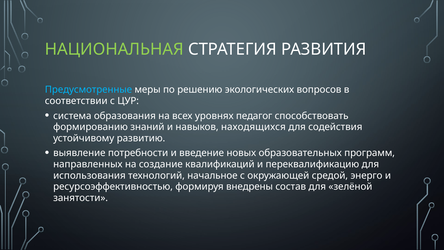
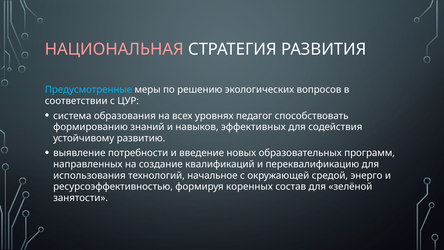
НАЦИОНАЛЬНАЯ colour: light green -> pink
находящихся: находящихся -> эффективных
внедрены: внедрены -> коренных
